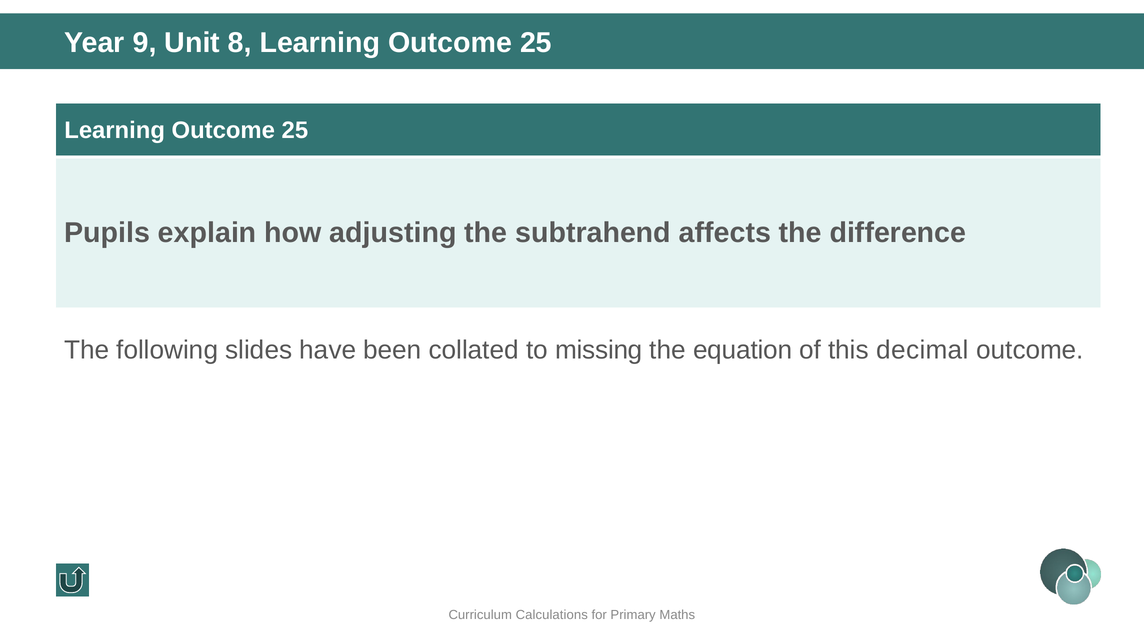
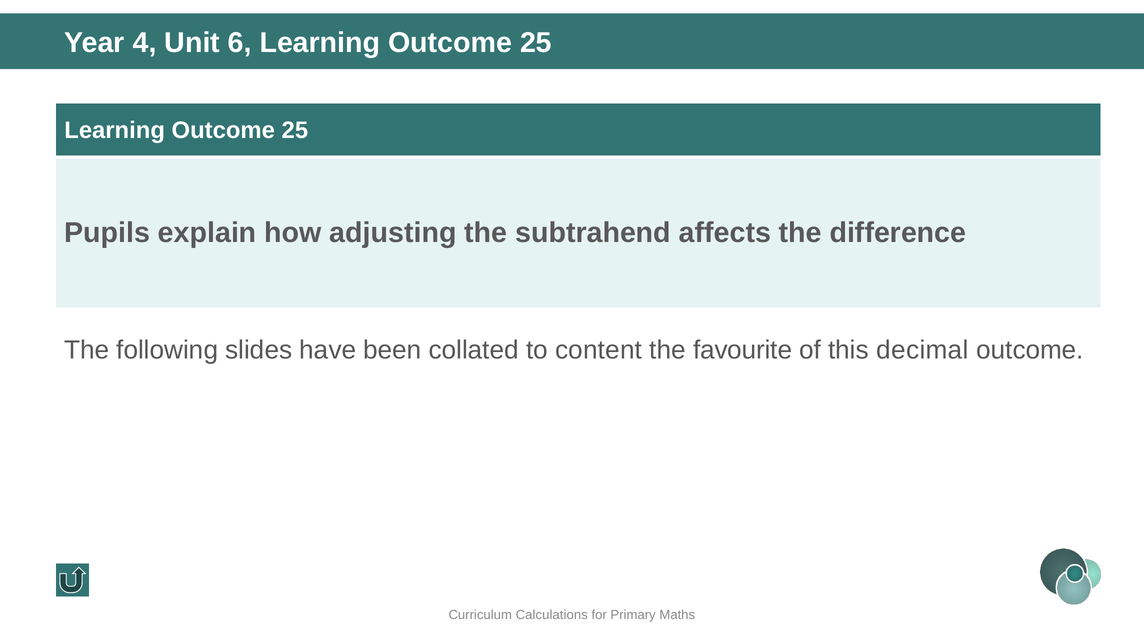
9: 9 -> 4
8: 8 -> 6
missing: missing -> content
equation: equation -> favourite
